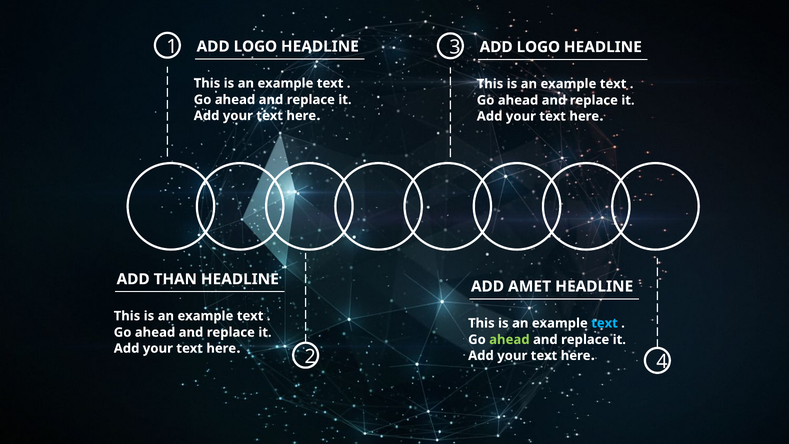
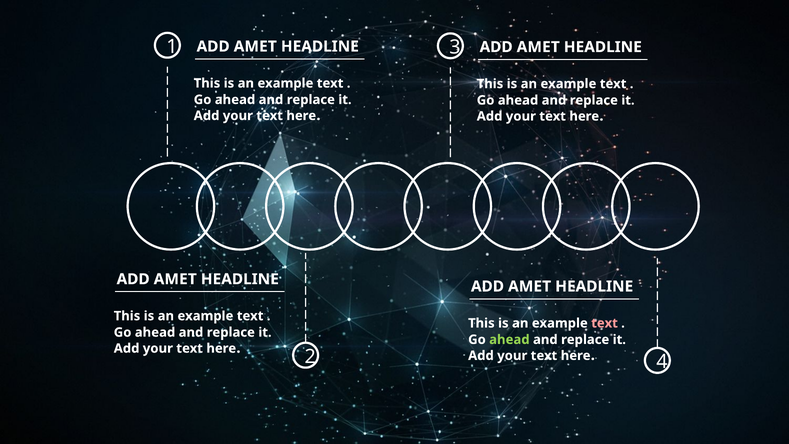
LOGO at (255, 47): LOGO -> AMET
LOGO at (538, 47): LOGO -> AMET
THAN at (175, 279): THAN -> AMET
text at (605, 323) colour: light blue -> pink
